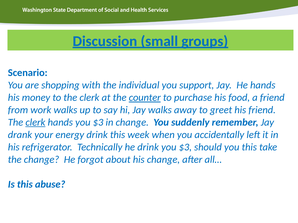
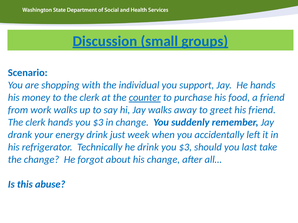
clerk at (35, 123) underline: present -> none
drink this: this -> just
you this: this -> last
